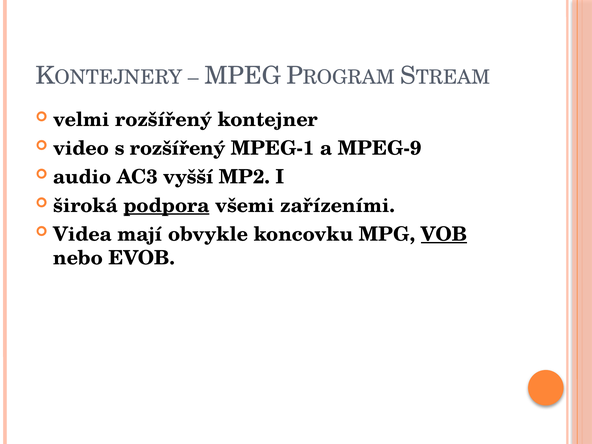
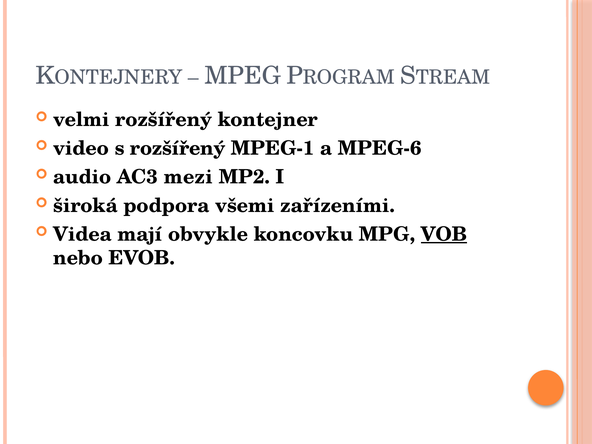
MPEG-9: MPEG-9 -> MPEG-6
vyšší: vyšší -> mezi
podpora underline: present -> none
